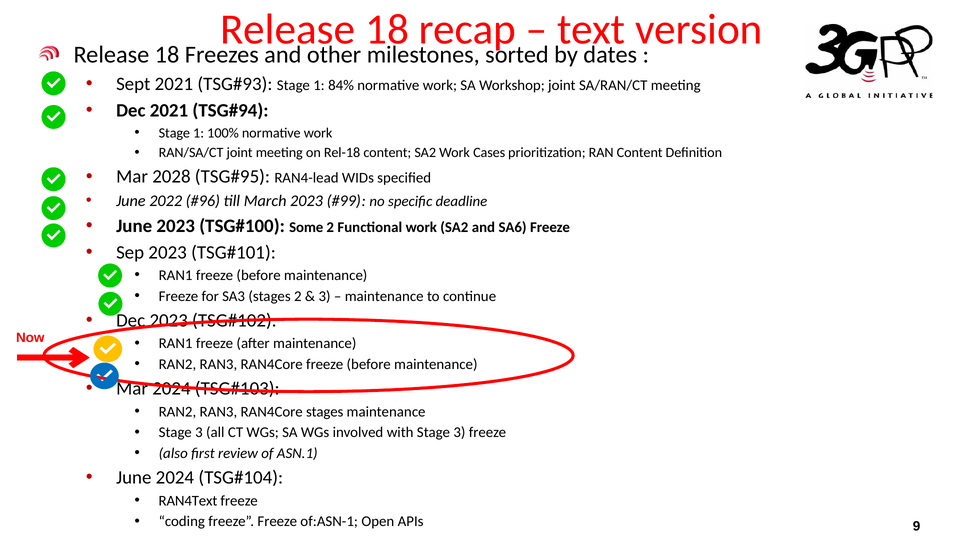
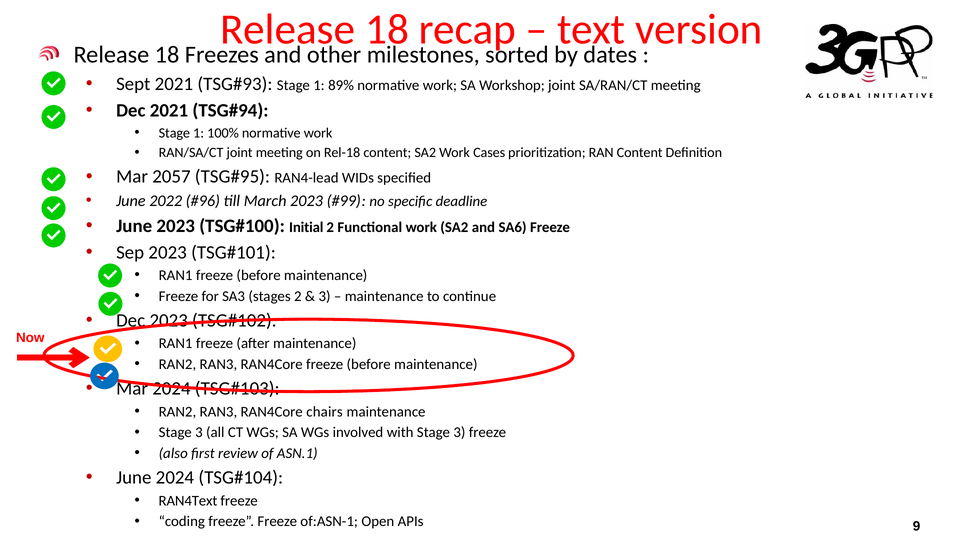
84%: 84% -> 89%
2028: 2028 -> 2057
Some: Some -> Initial
RAN4Core stages: stages -> chairs
